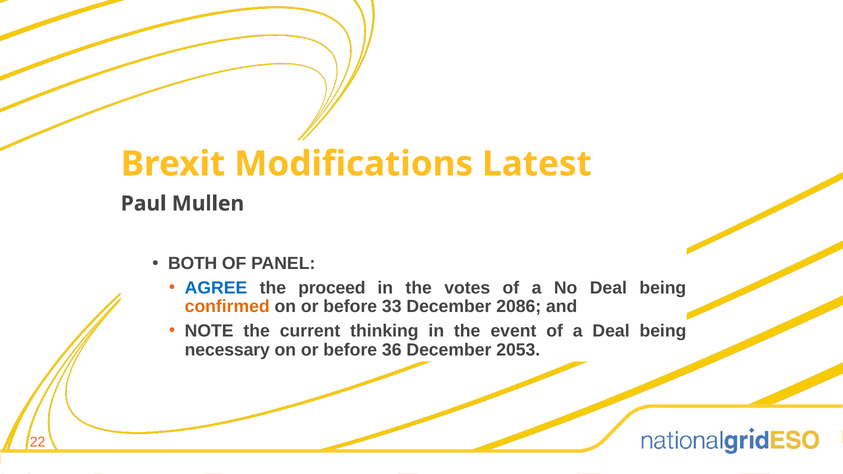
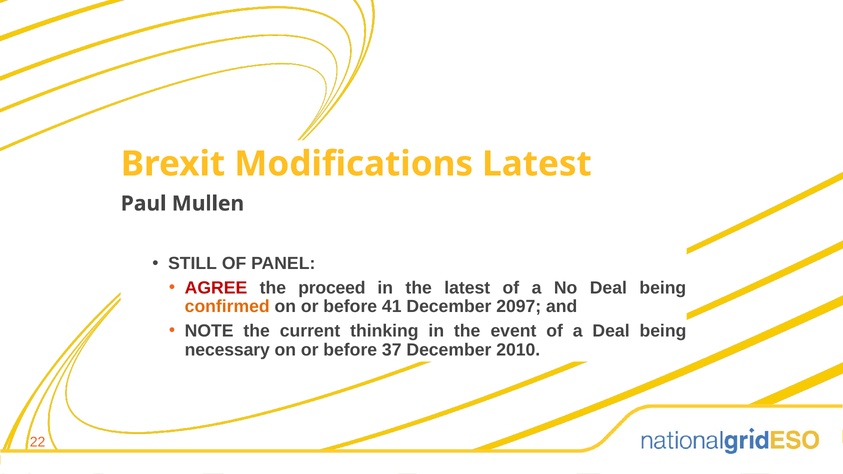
BOTH: BOTH -> STILL
AGREE colour: blue -> red
the votes: votes -> latest
33: 33 -> 41
2086: 2086 -> 2097
36: 36 -> 37
2053: 2053 -> 2010
